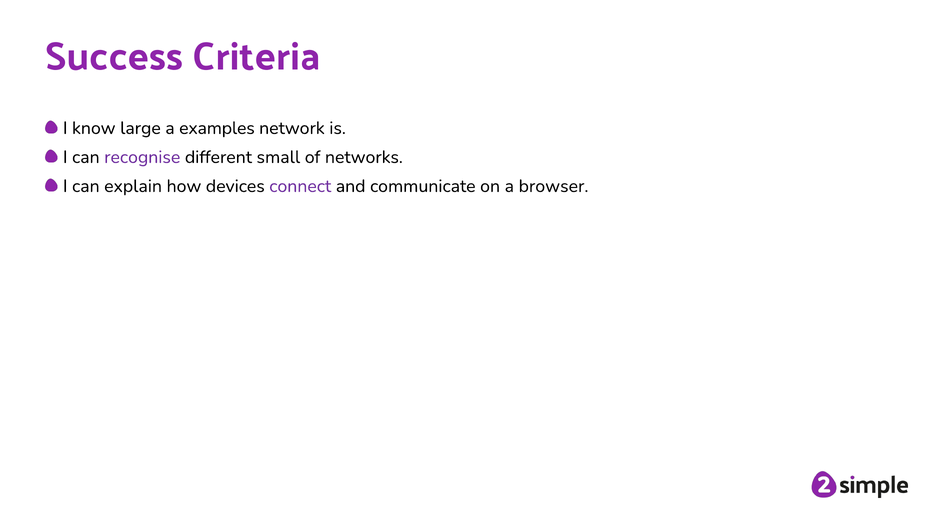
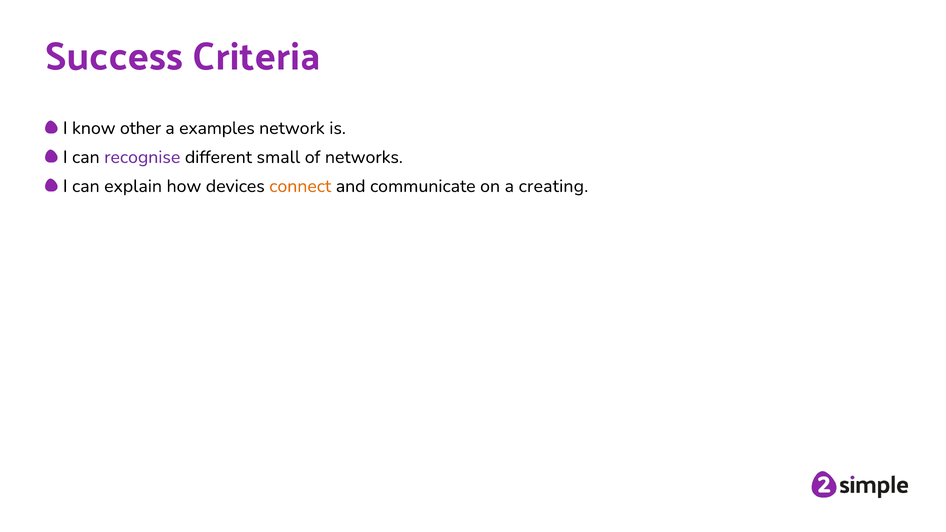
large: large -> other
connect colour: purple -> orange
browser: browser -> creating
